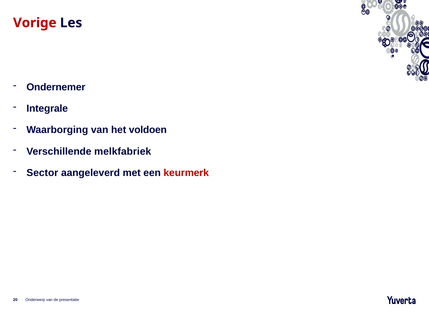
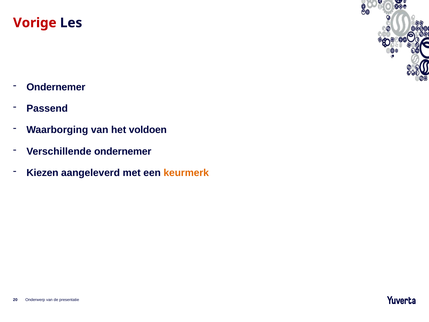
Integrale: Integrale -> Passend
Verschillende melkfabriek: melkfabriek -> ondernemer
Sector: Sector -> Kiezen
keurmerk colour: red -> orange
